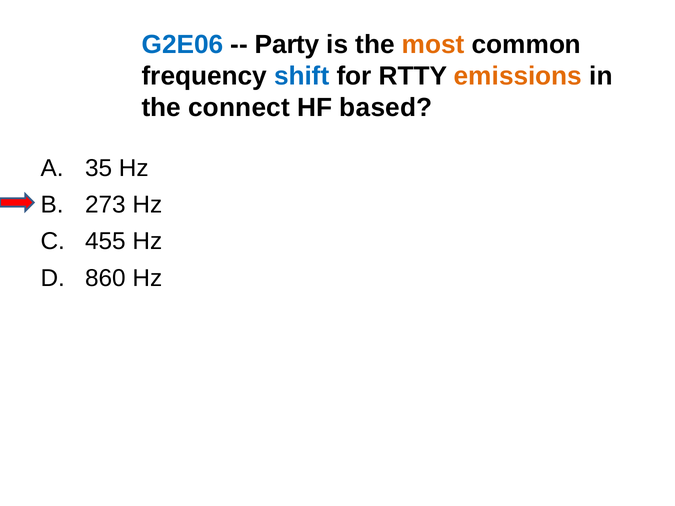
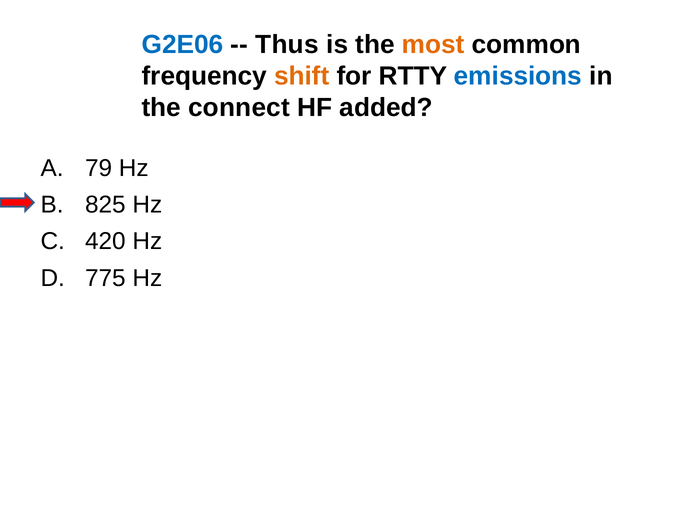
Party: Party -> Thus
shift colour: blue -> orange
emissions colour: orange -> blue
based: based -> added
35: 35 -> 79
273: 273 -> 825
455: 455 -> 420
860: 860 -> 775
